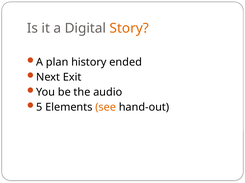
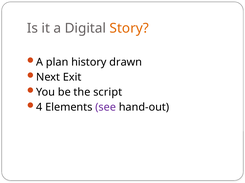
ended: ended -> drawn
audio: audio -> script
5: 5 -> 4
see colour: orange -> purple
